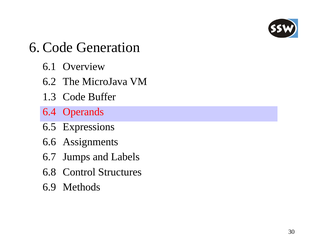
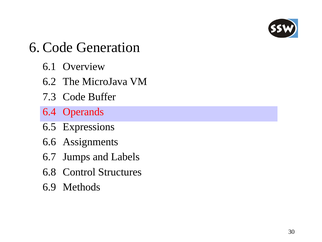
1.3: 1.3 -> 7.3
